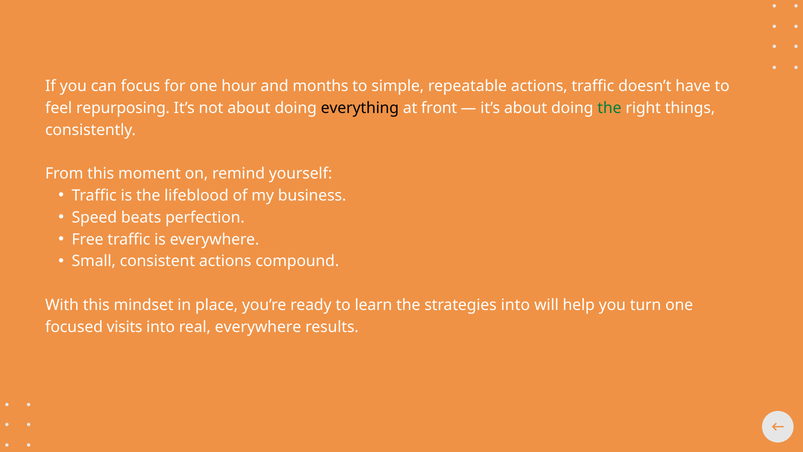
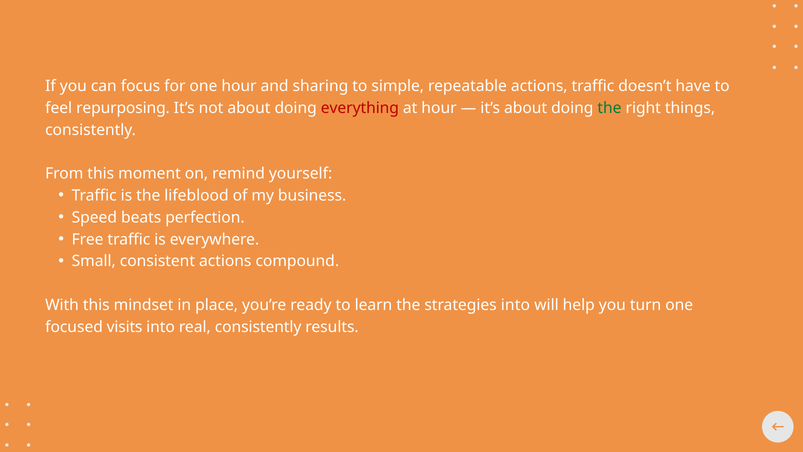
months: months -> sharing
everything colour: black -> red
at front: front -> hour
real everywhere: everywhere -> consistently
